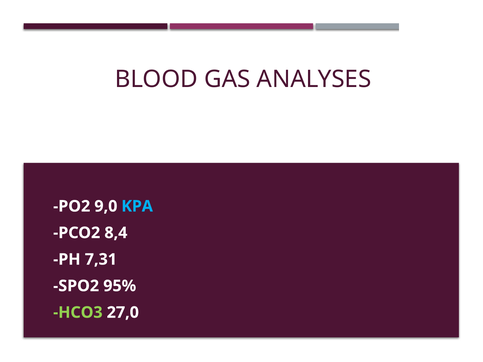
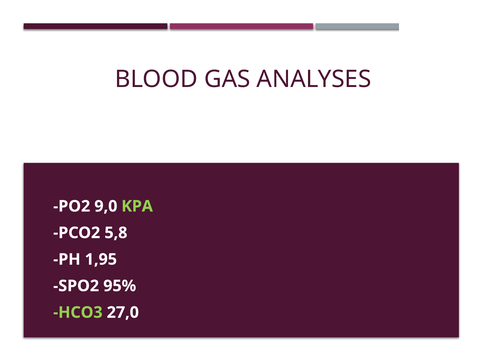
KPA colour: light blue -> light green
8,4: 8,4 -> 5,8
7,31: 7,31 -> 1,95
